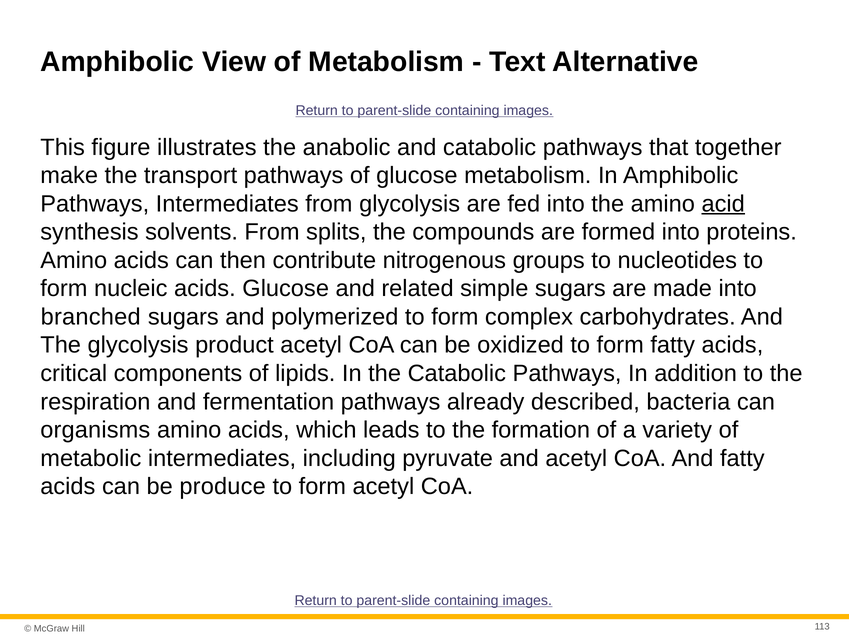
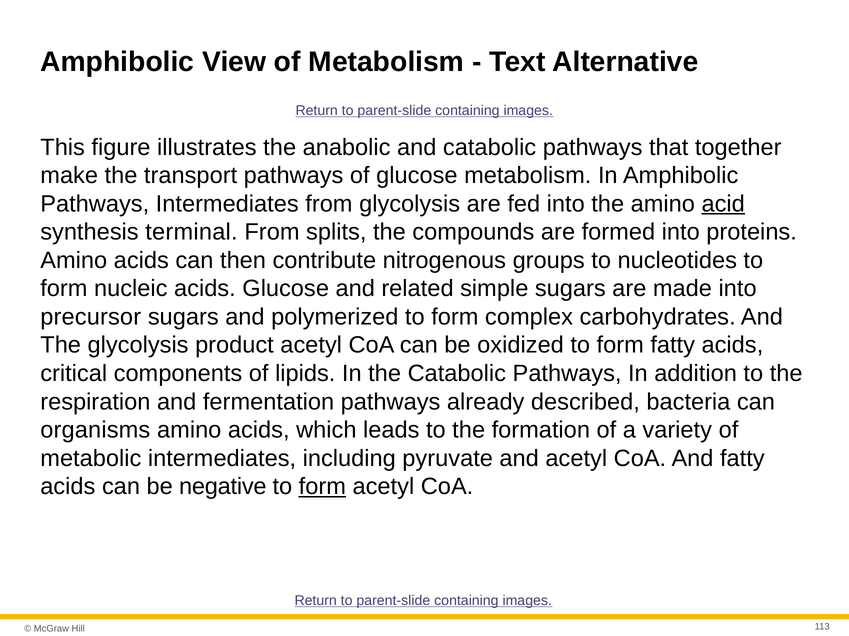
solvents: solvents -> terminal
branched: branched -> precursor
produce: produce -> negative
form at (322, 487) underline: none -> present
